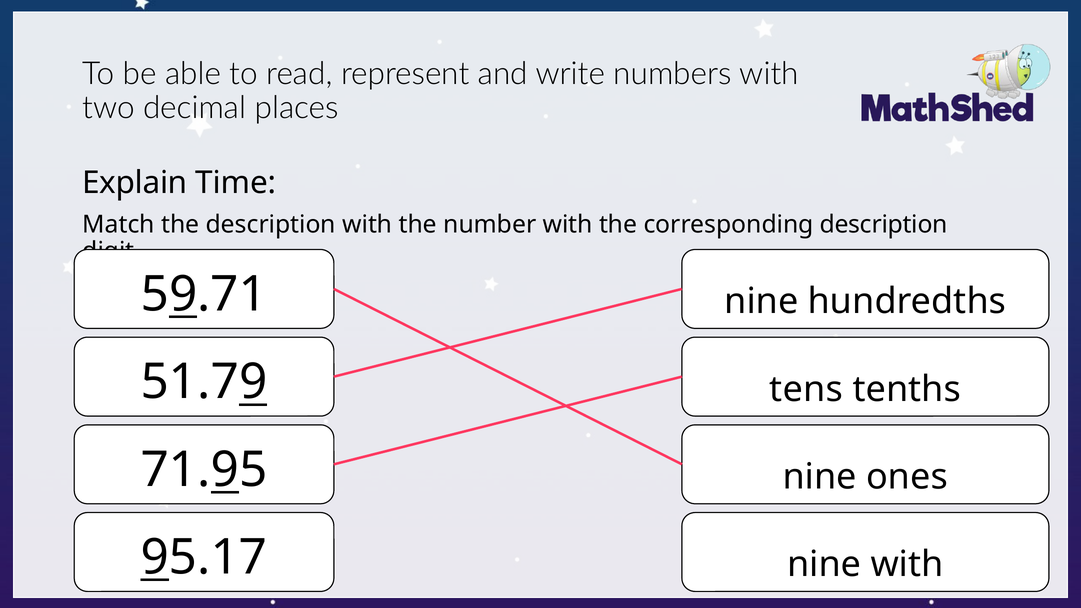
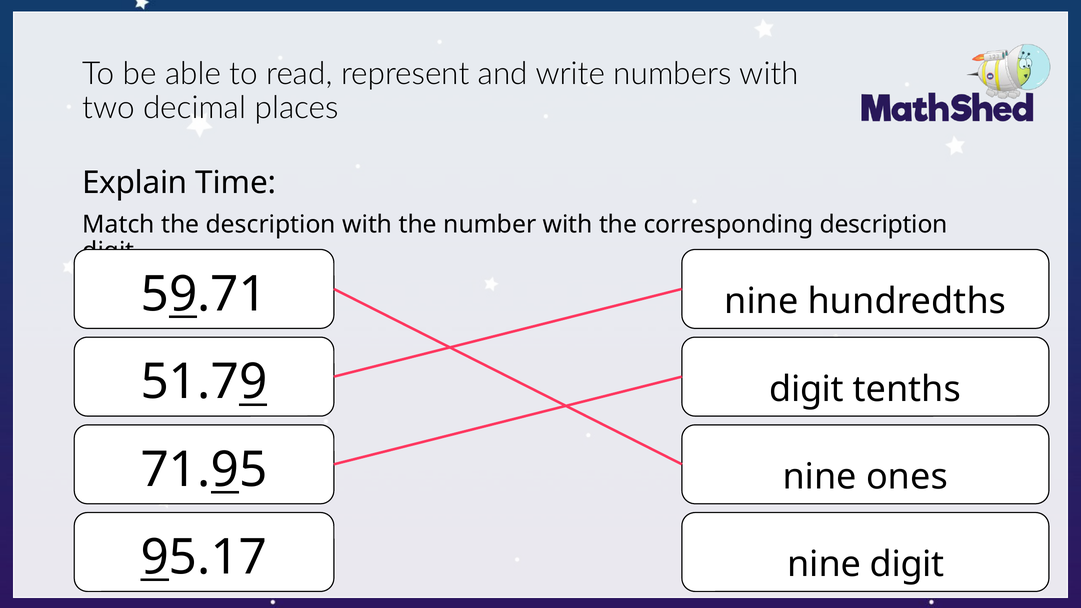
tens at (806, 389): tens -> digit
nine with: with -> digit
